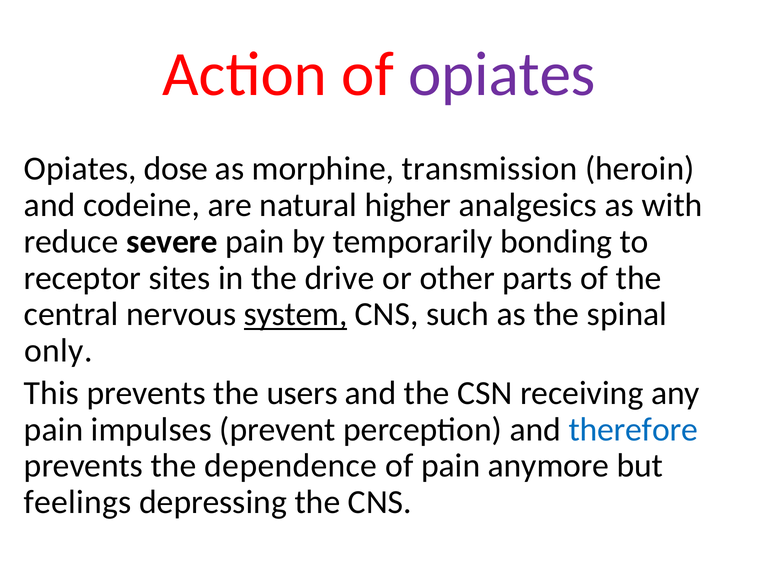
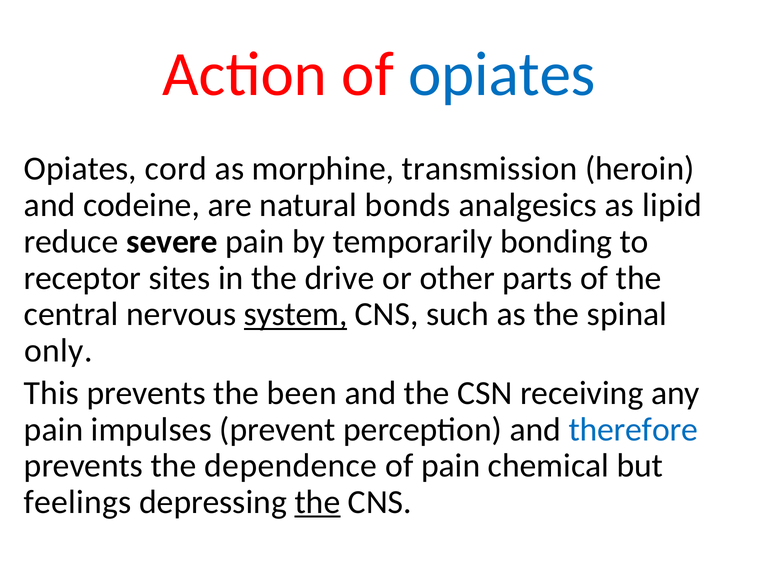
opiates at (502, 75) colour: purple -> blue
dose: dose -> cord
higher: higher -> bonds
with: with -> lipid
users: users -> been
anymore: anymore -> chemical
the at (317, 503) underline: none -> present
